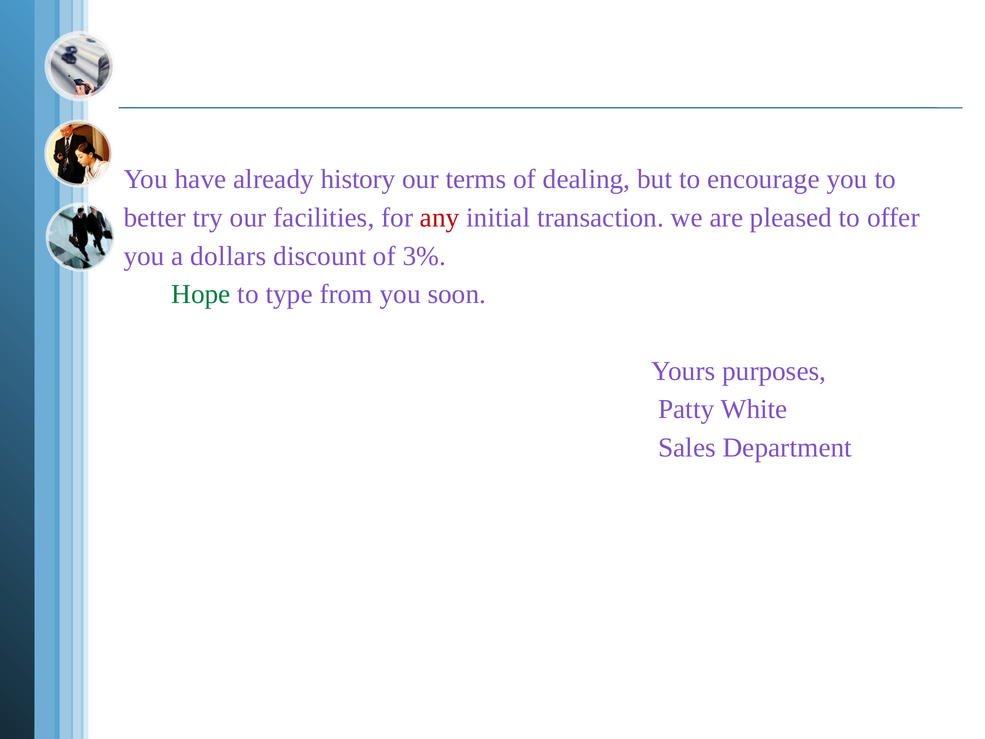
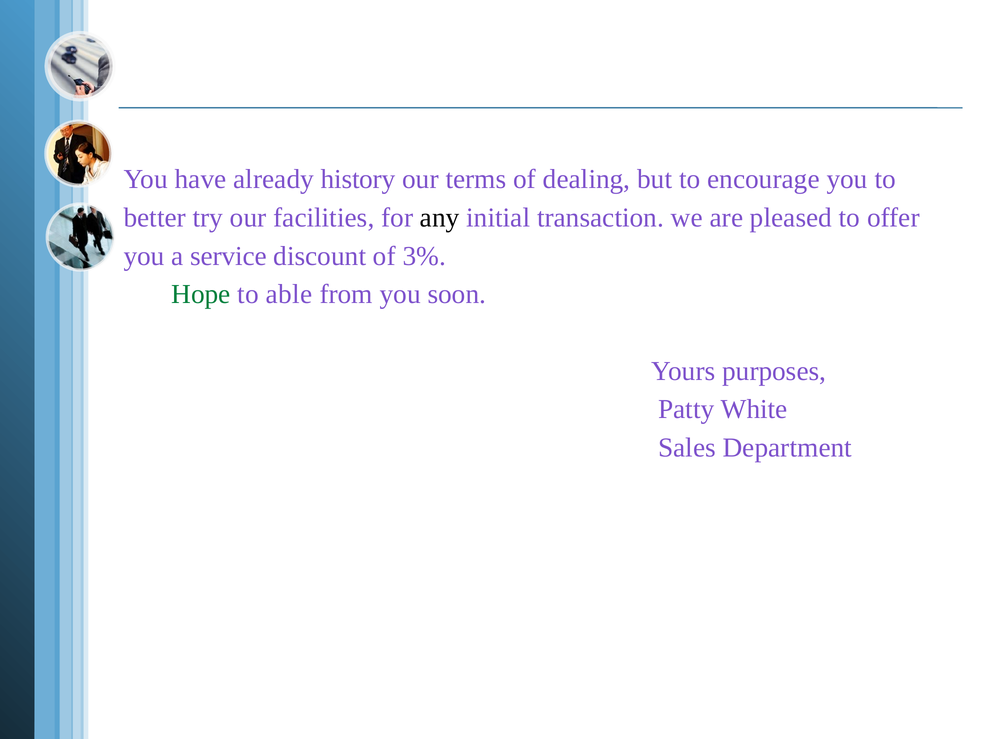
any colour: red -> black
dollars: dollars -> service
type: type -> able
